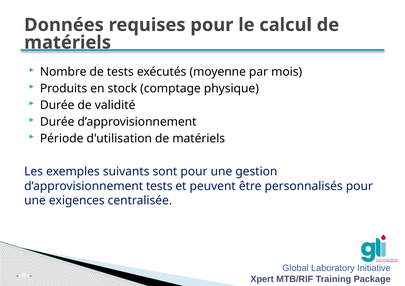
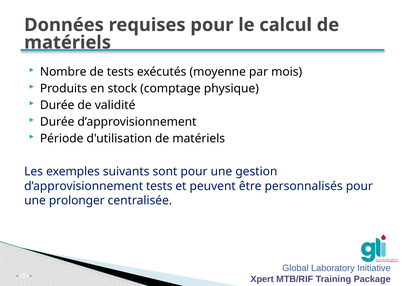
exigences: exigences -> prolonger
